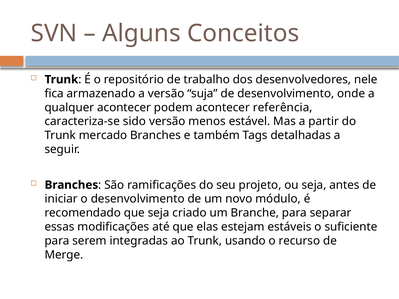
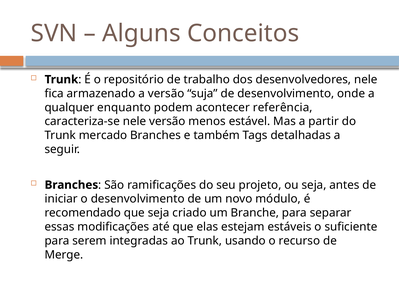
qualquer acontecer: acontecer -> enquanto
caracteriza-se sido: sido -> nele
